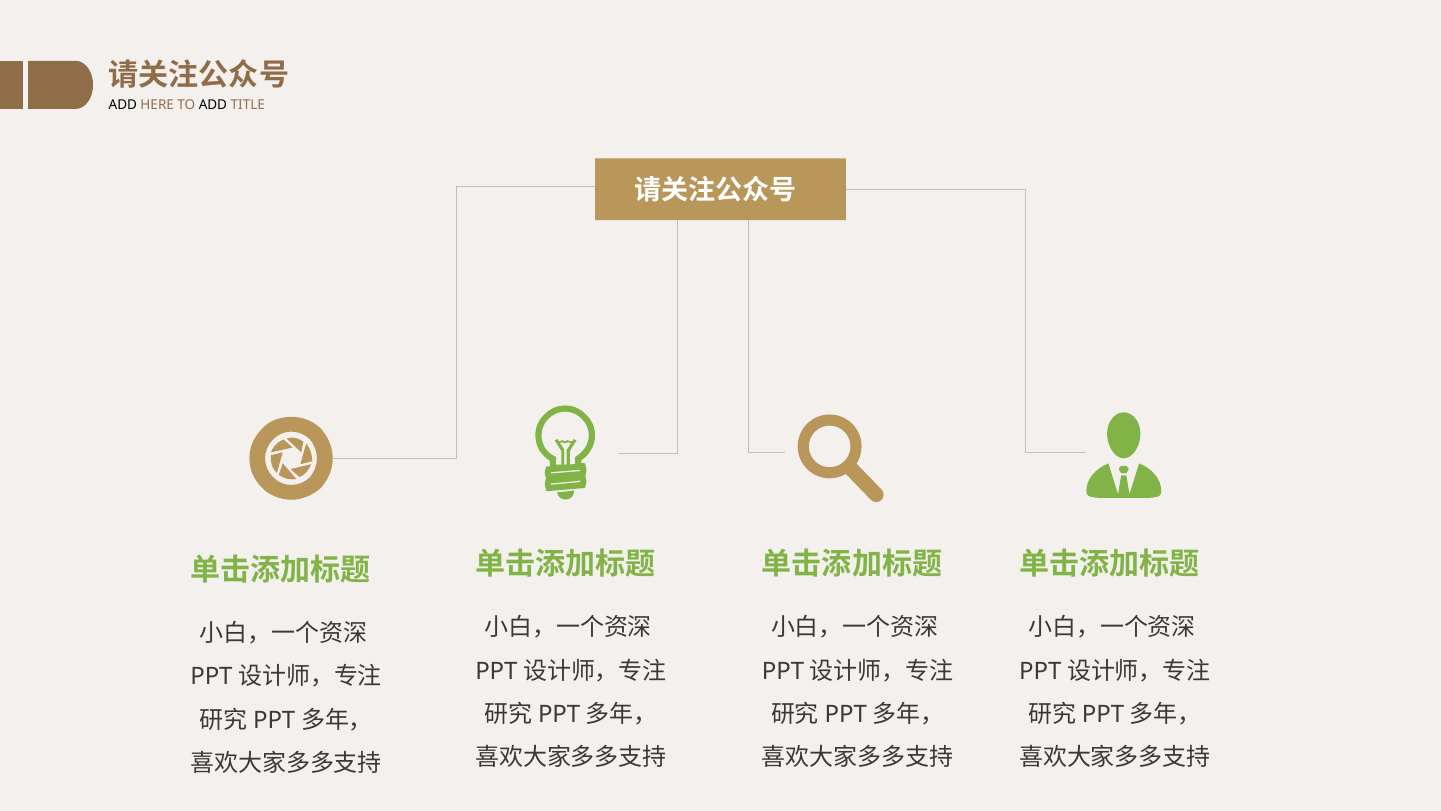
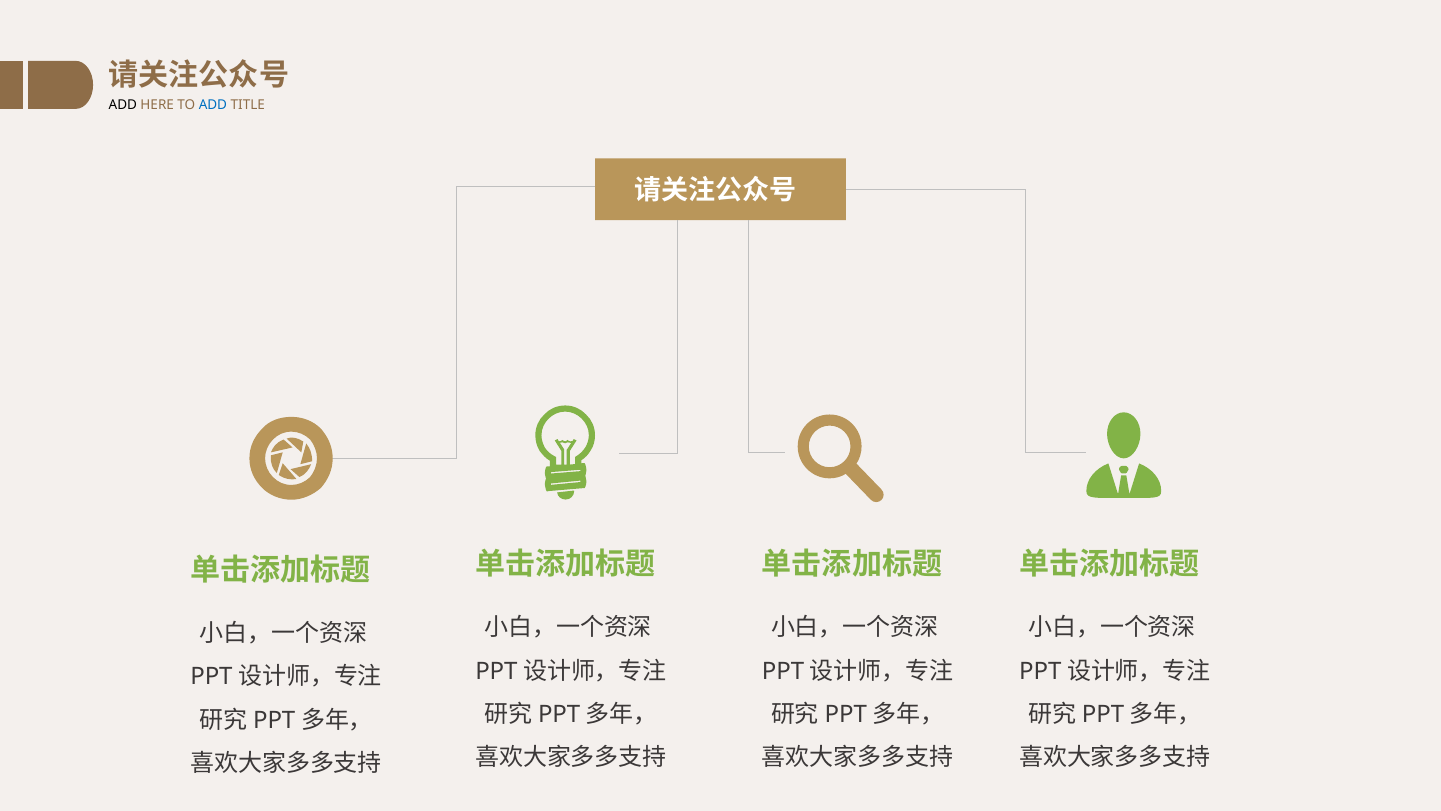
ADD at (213, 105) colour: black -> blue
